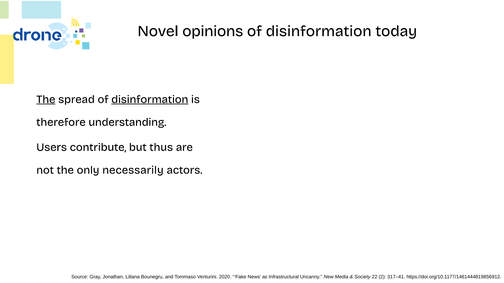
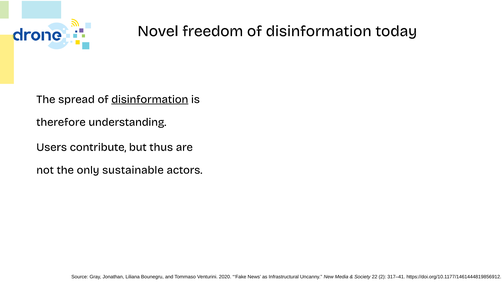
opinions: opinions -> freedom
The at (46, 99) underline: present -> none
necessarily: necessarily -> sustainable
